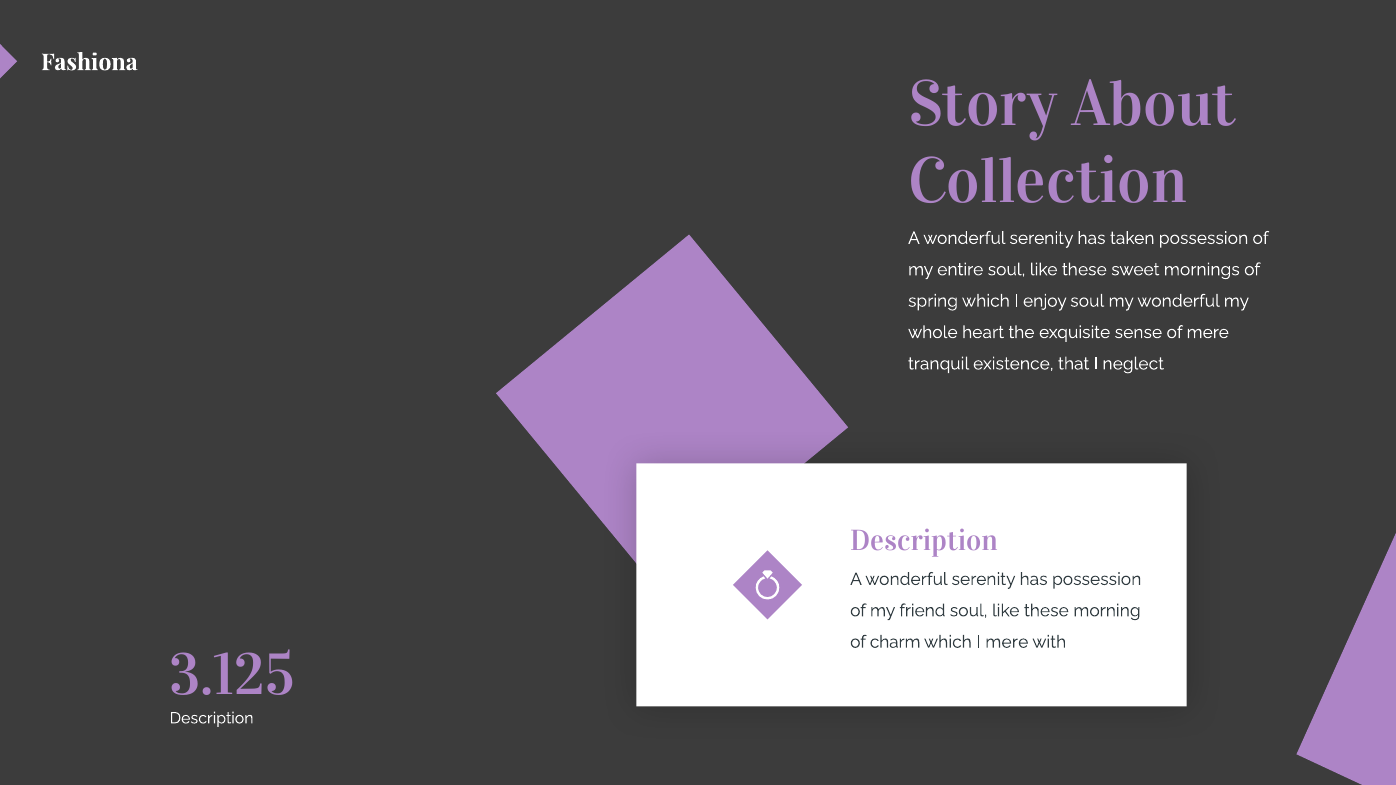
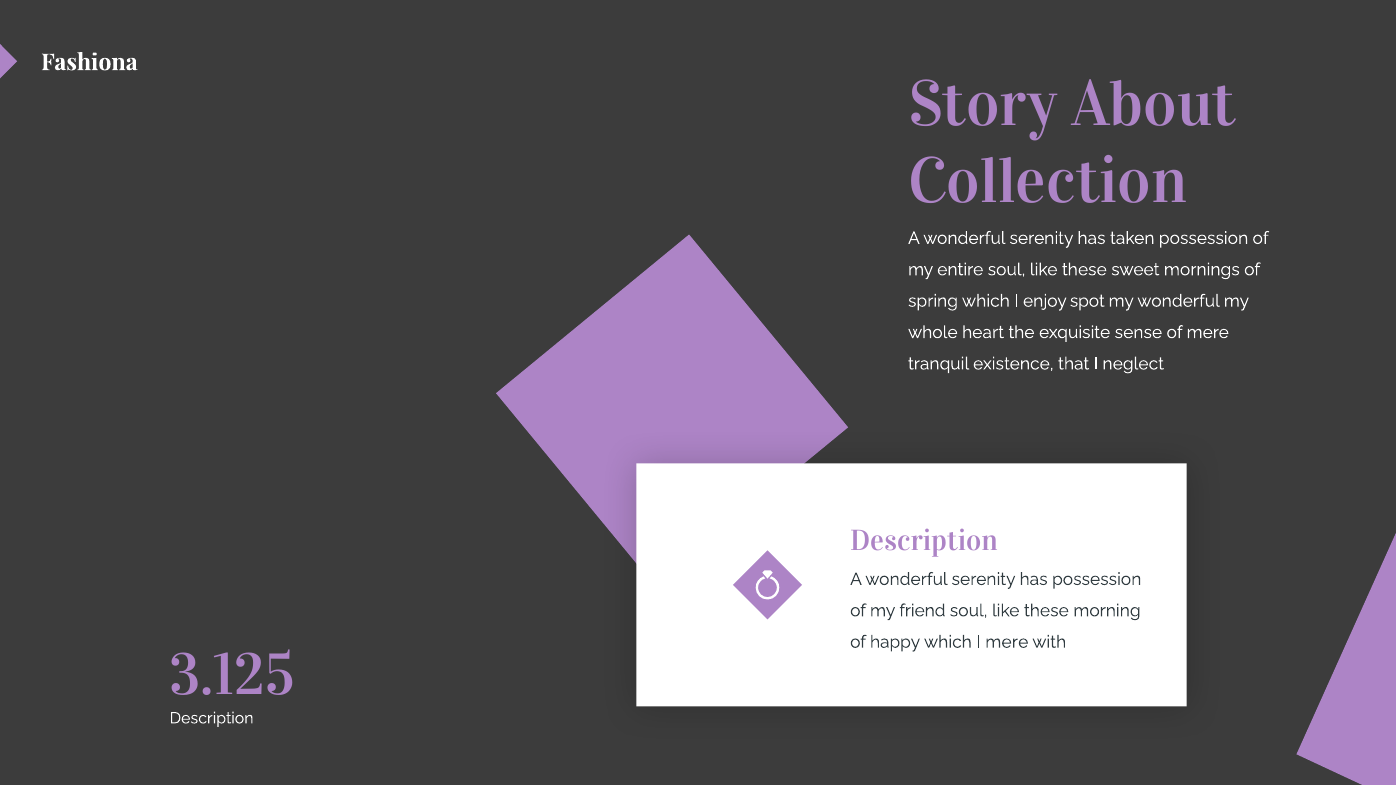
enjoy soul: soul -> spot
charm: charm -> happy
